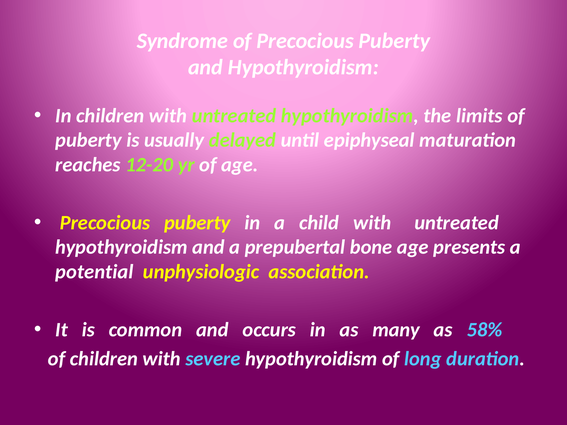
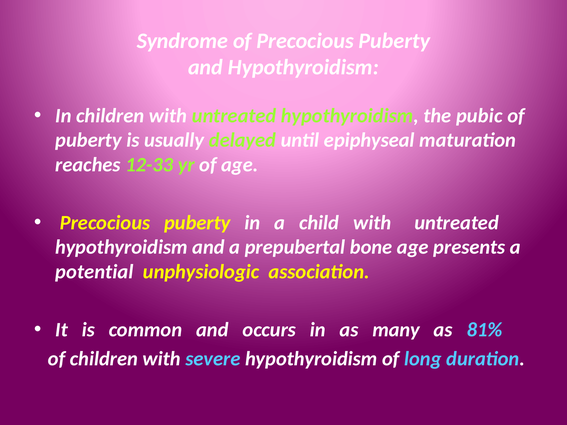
limits: limits -> pubic
12-20: 12-20 -> 12-33
58%: 58% -> 81%
